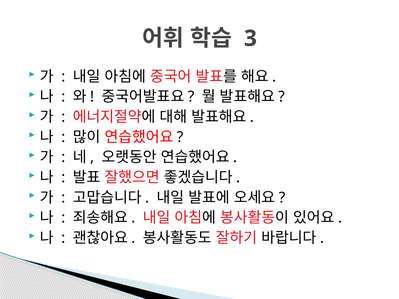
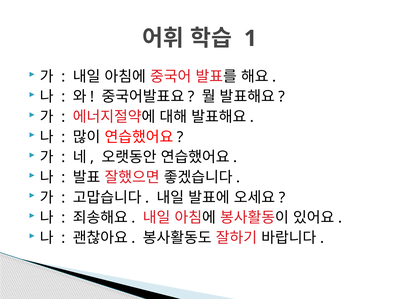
3: 3 -> 1
